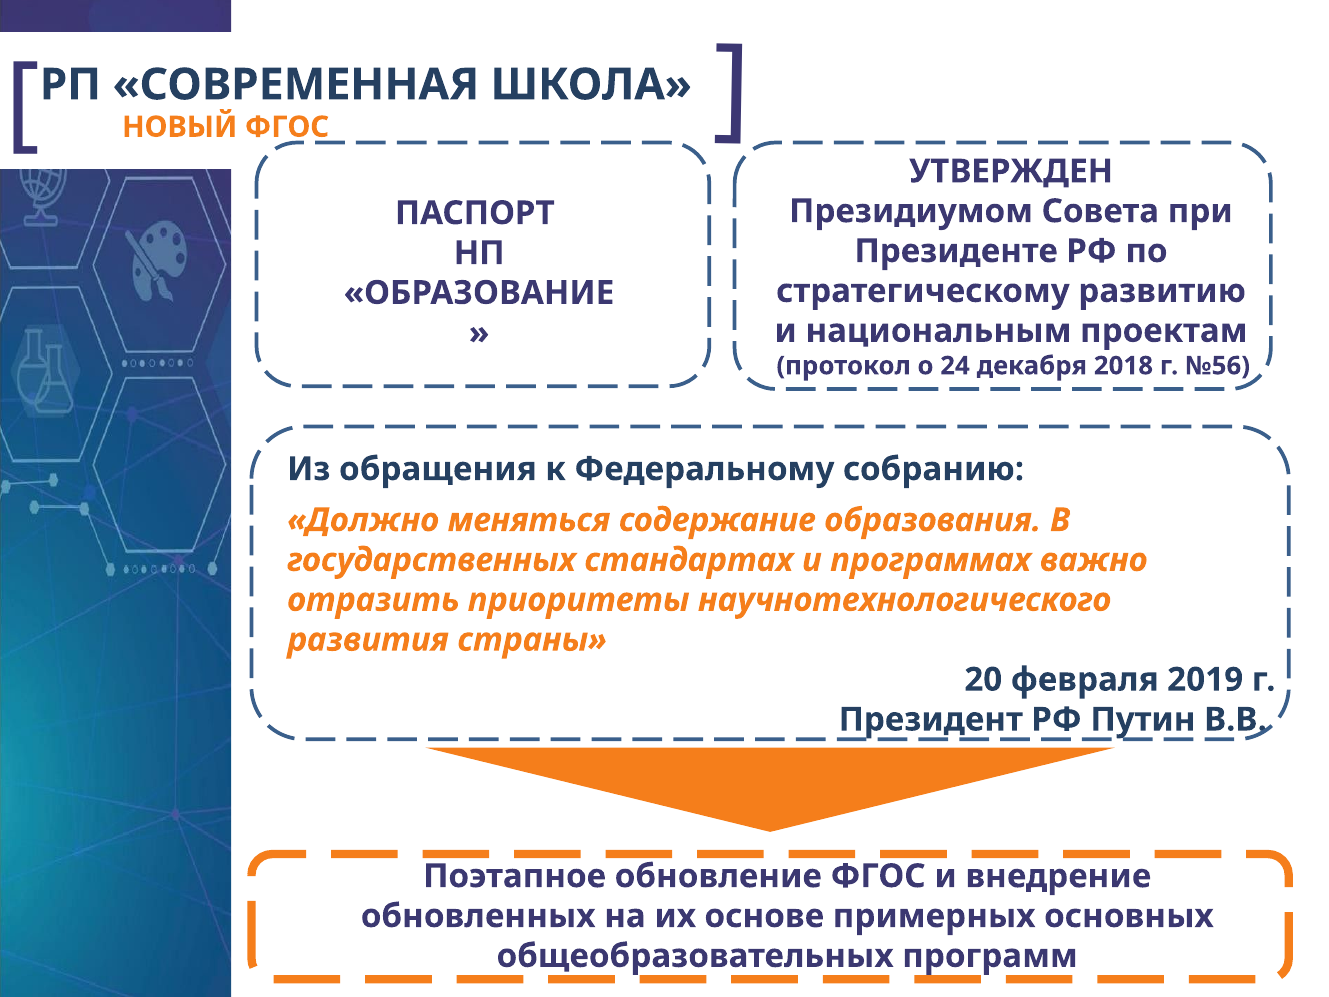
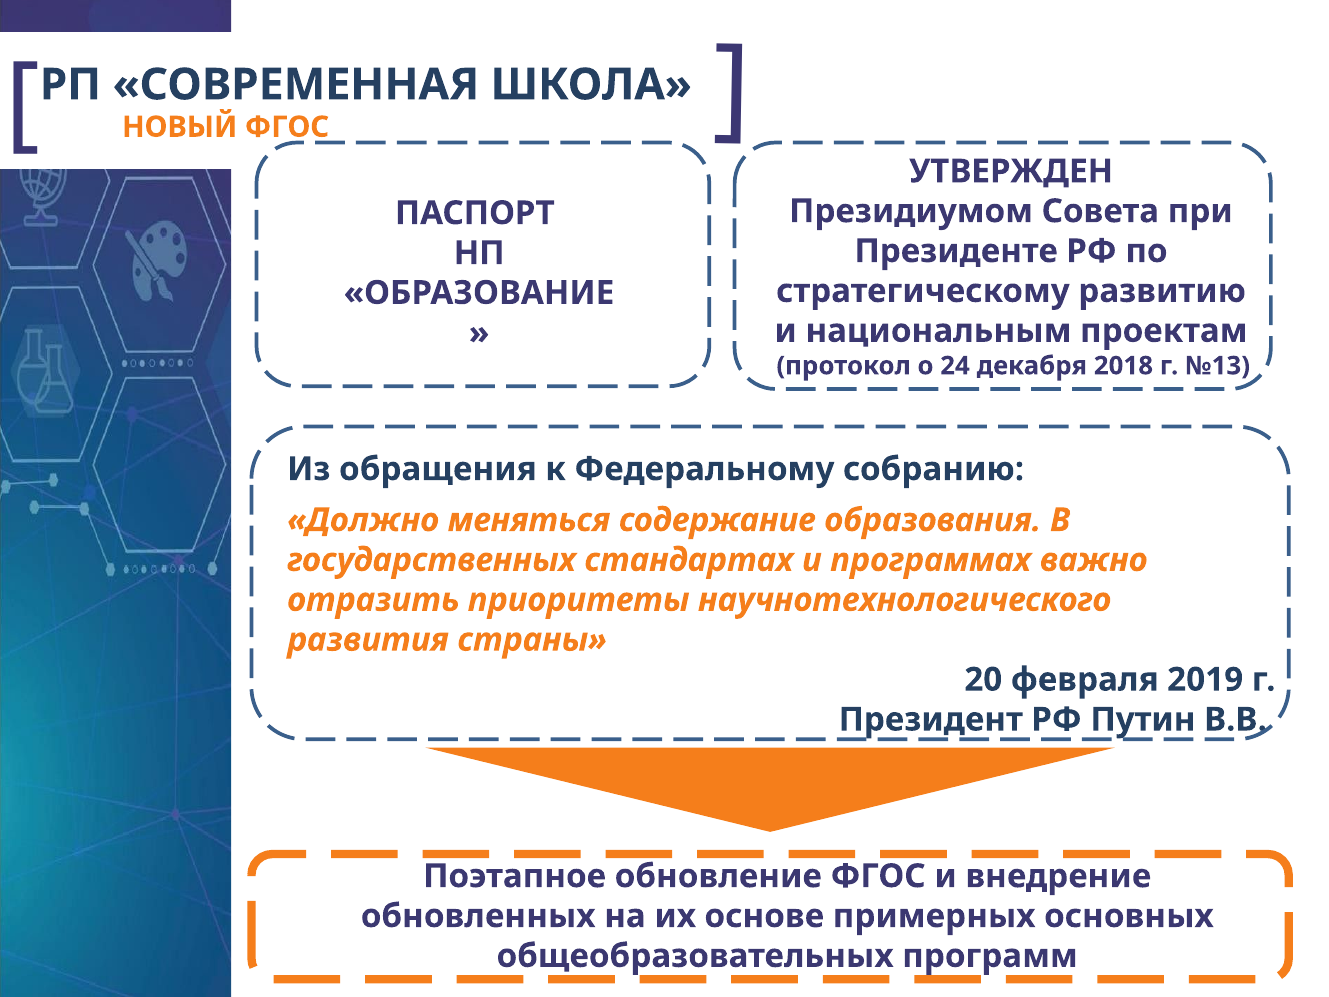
№56: №56 -> №13
